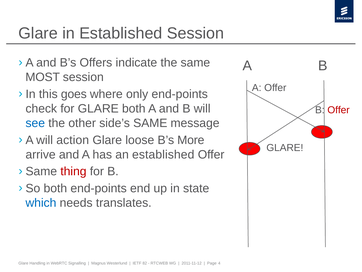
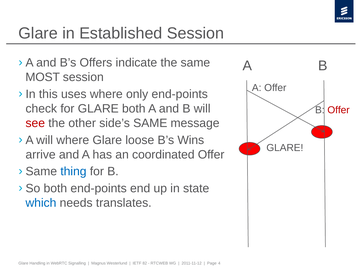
goes: goes -> uses
see colour: blue -> red
will action: action -> where
More: More -> Wins
an established: established -> coordinated
thing colour: red -> blue
